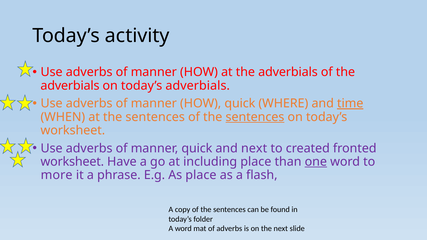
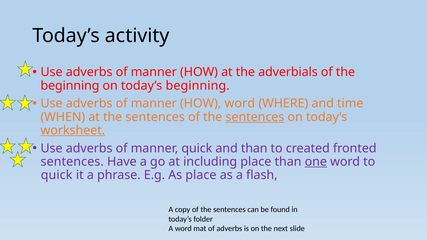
adverbials at (70, 86): adverbials -> beginning
today’s adverbials: adverbials -> beginning
HOW quick: quick -> word
time underline: present -> none
worksheet at (73, 130) underline: none -> present
and next: next -> than
worksheet at (72, 162): worksheet -> sentences
more at (57, 175): more -> quick
